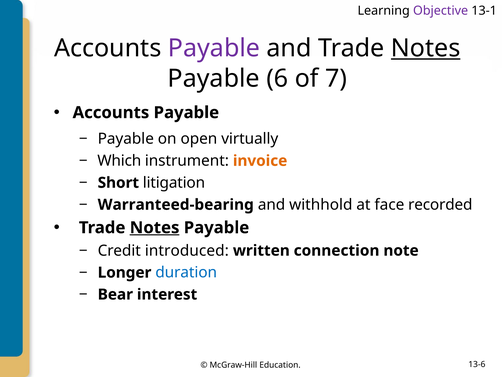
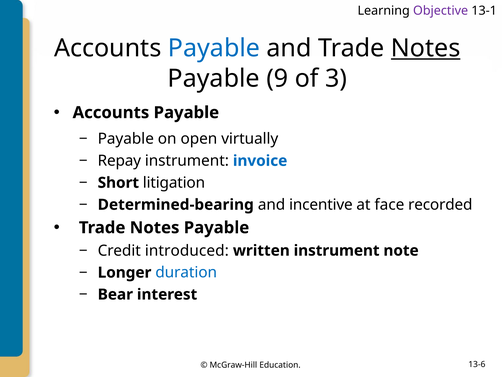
Payable at (214, 48) colour: purple -> blue
6: 6 -> 9
7: 7 -> 3
Which: Which -> Repay
invoice colour: orange -> blue
Warranteed-bearing: Warranteed-bearing -> Determined-bearing
withhold: withhold -> incentive
Notes at (155, 227) underline: present -> none
written connection: connection -> instrument
